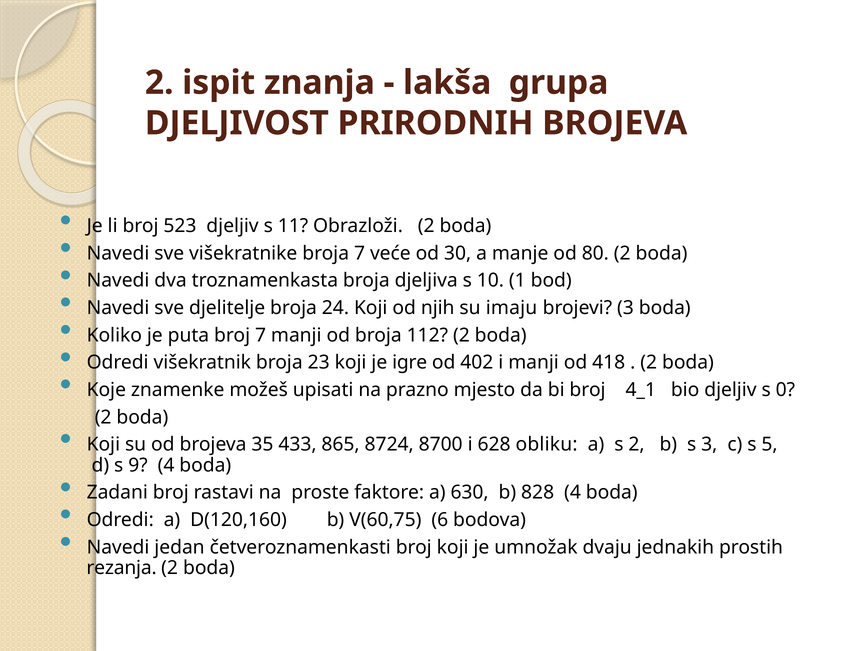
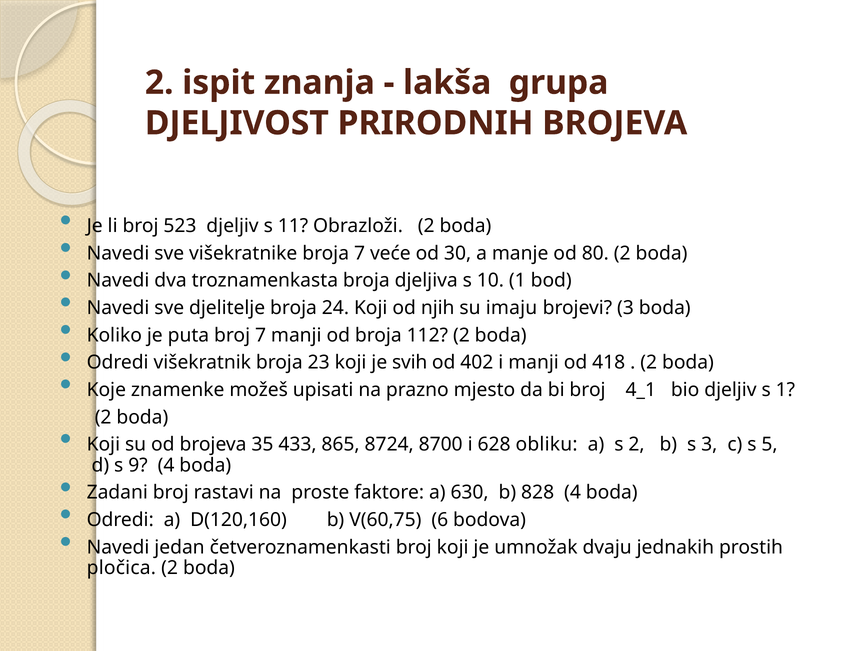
igre: igre -> svih
s 0: 0 -> 1
rezanja: rezanja -> pločica
